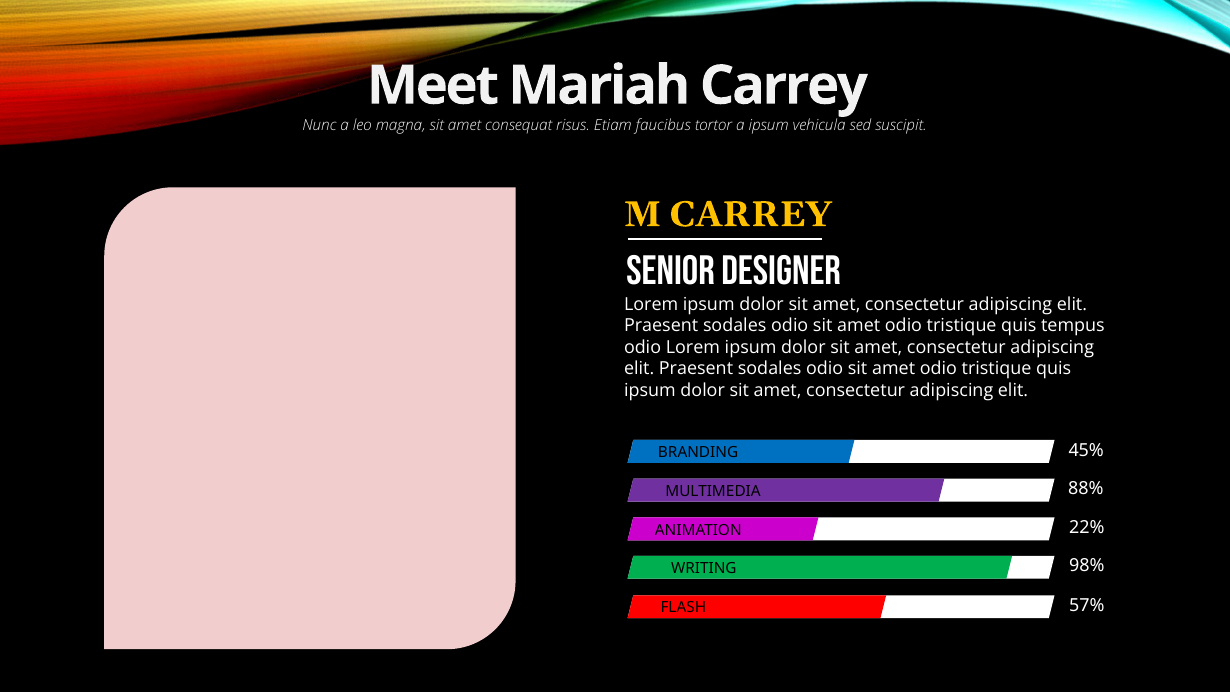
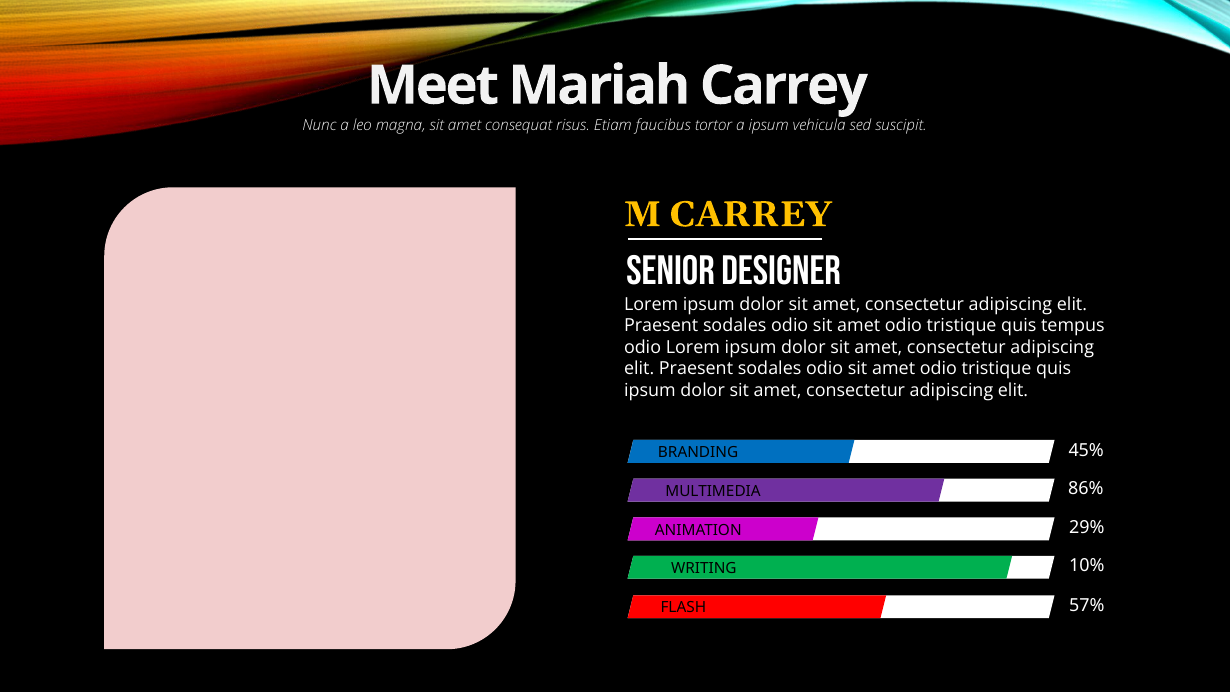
88%: 88% -> 86%
22%: 22% -> 29%
98%: 98% -> 10%
